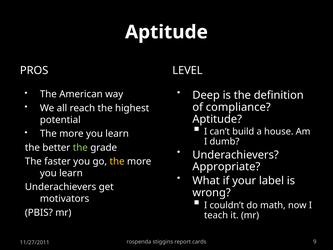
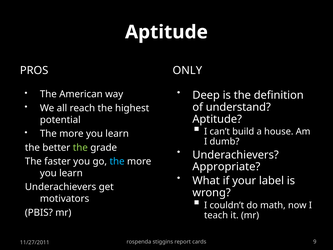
LEVEL: LEVEL -> ONLY
compliance: compliance -> understand
the at (117, 161) colour: yellow -> light blue
